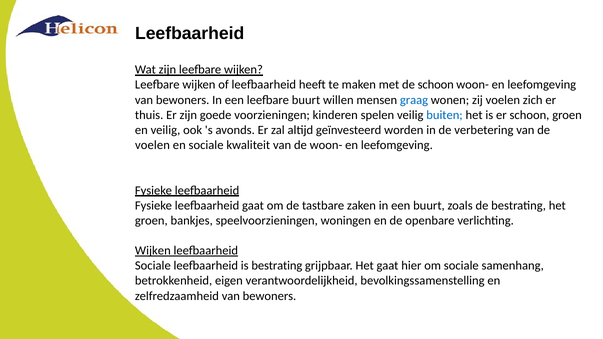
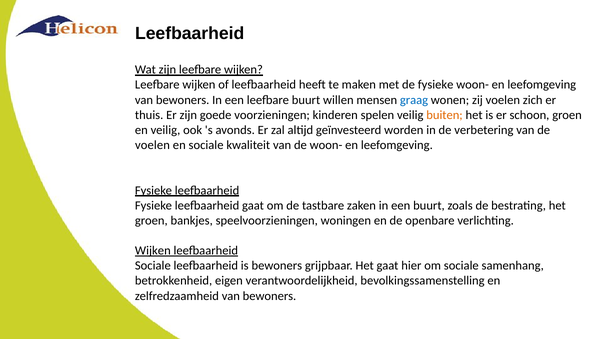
de schoon: schoon -> fysieke
buiten colour: blue -> orange
is bestrating: bestrating -> bewoners
